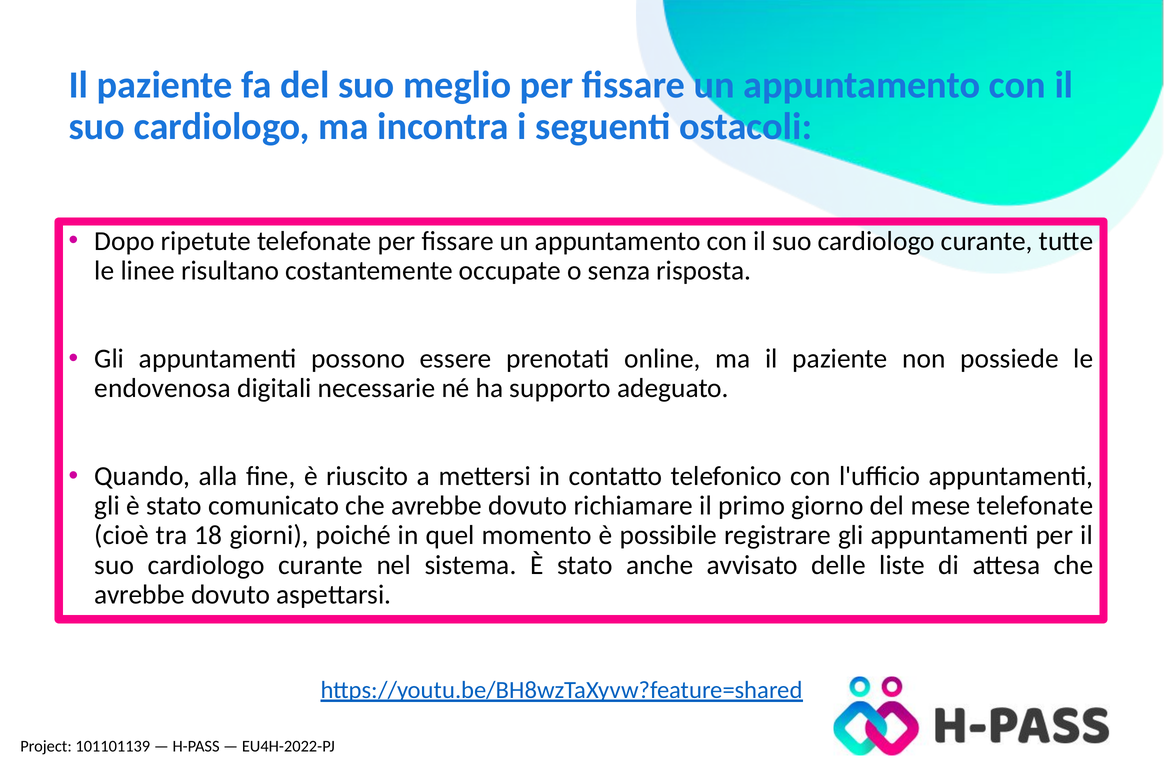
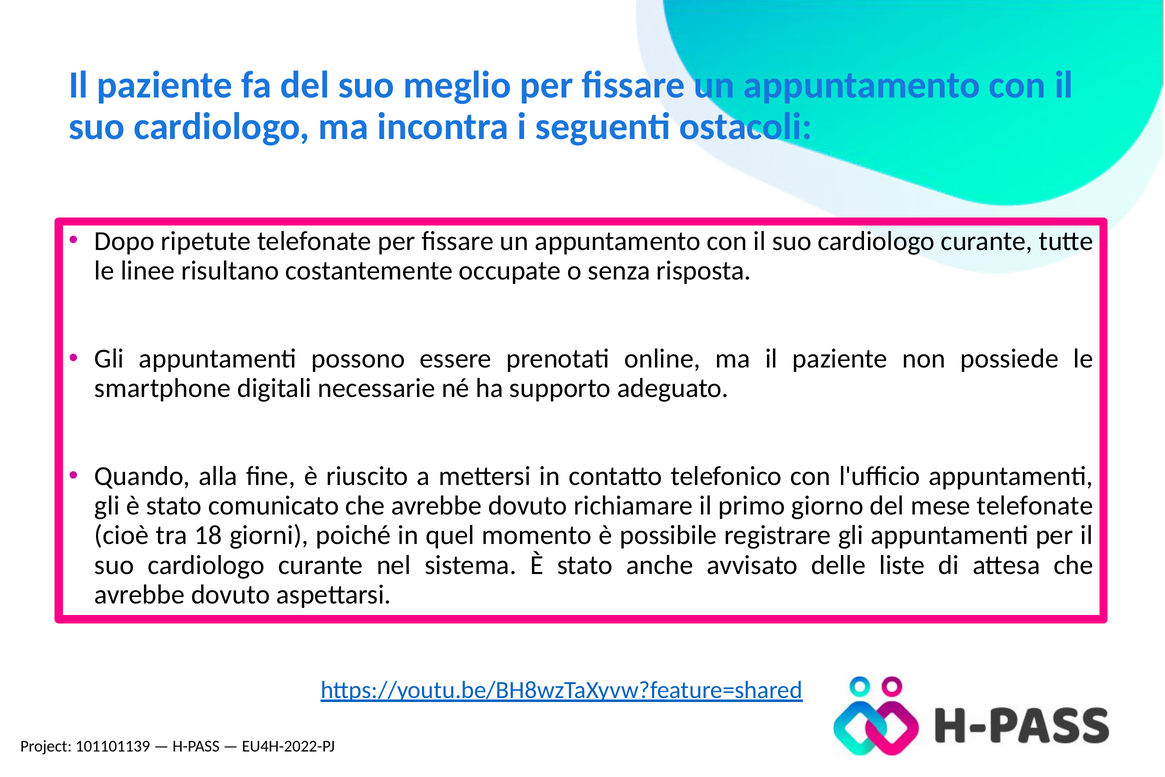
endovenosa: endovenosa -> smartphone
